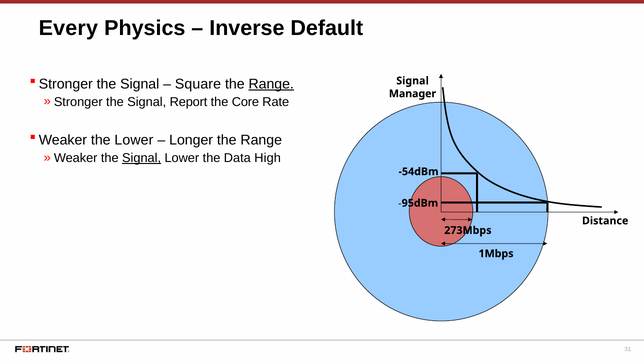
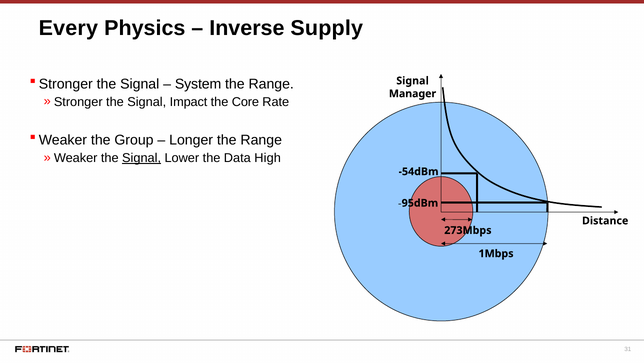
Default: Default -> Supply
Square: Square -> System
Range at (271, 84) underline: present -> none
Report: Report -> Impact
the Lower: Lower -> Group
